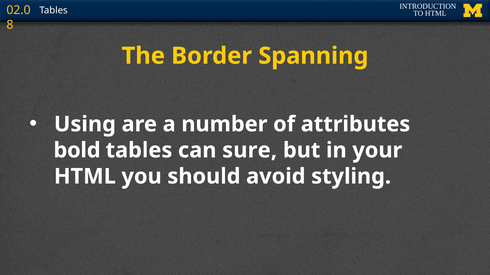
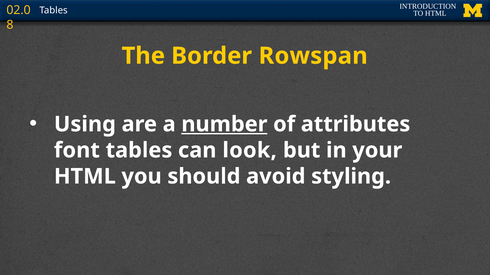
Spanning: Spanning -> Rowspan
number underline: none -> present
bold: bold -> font
sure: sure -> look
